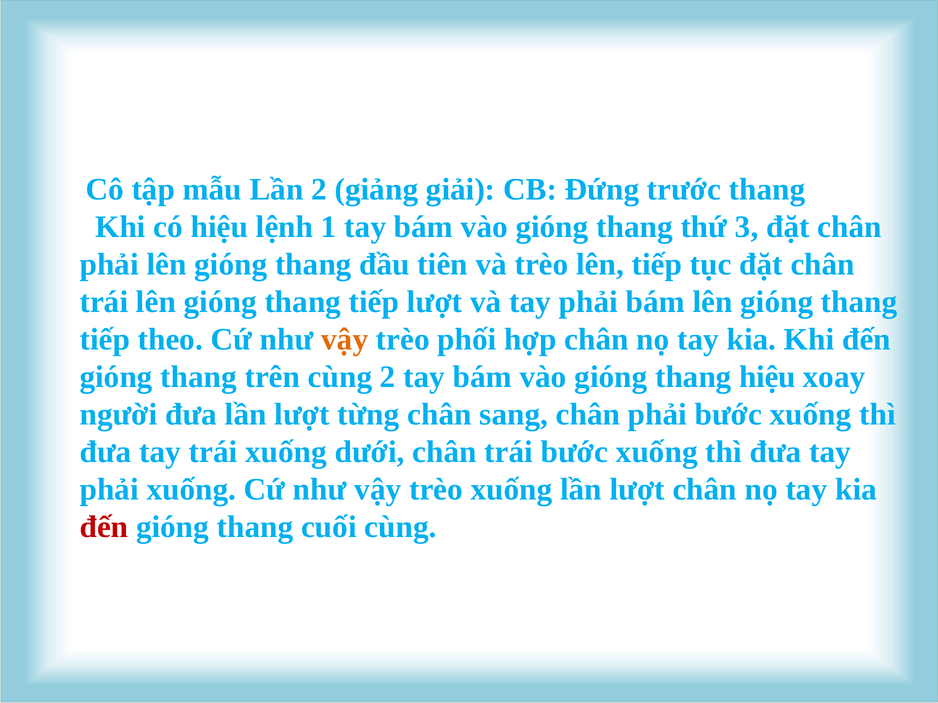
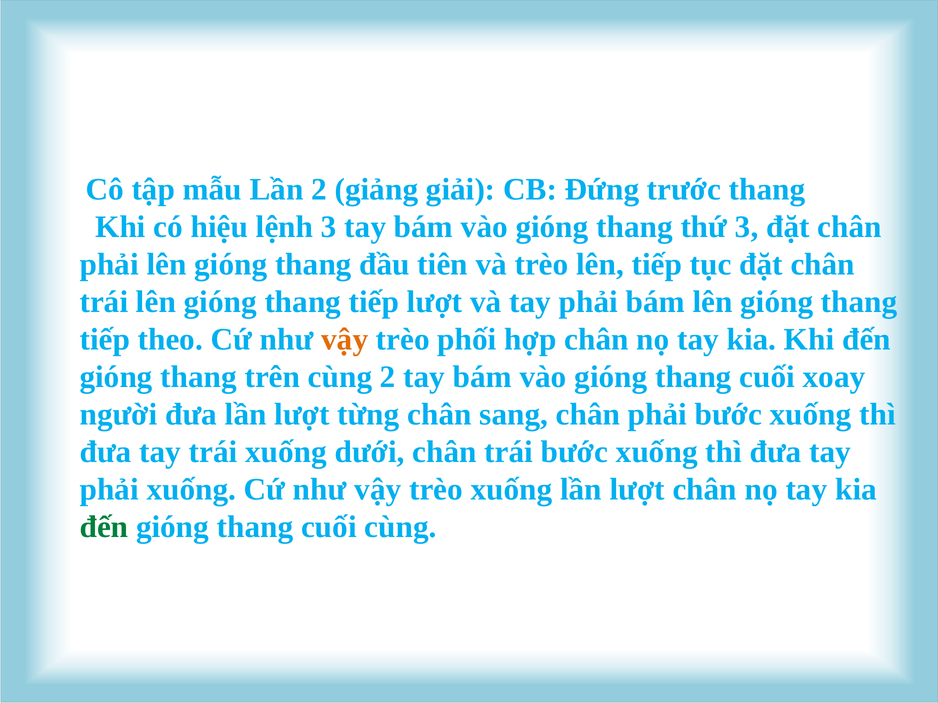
lệnh 1: 1 -> 3
vào gióng thang hiệu: hiệu -> cuối
đến at (104, 527) colour: red -> green
